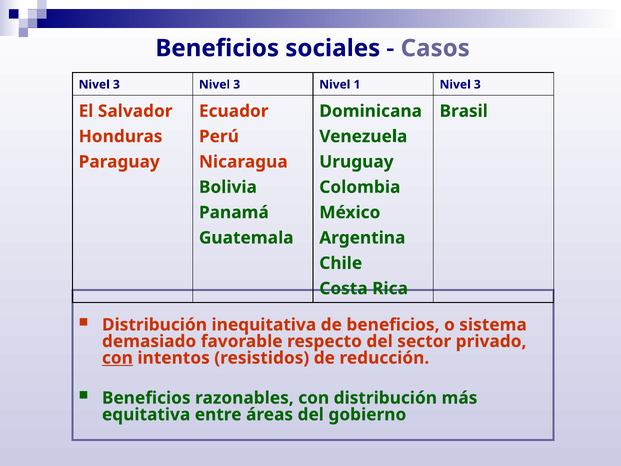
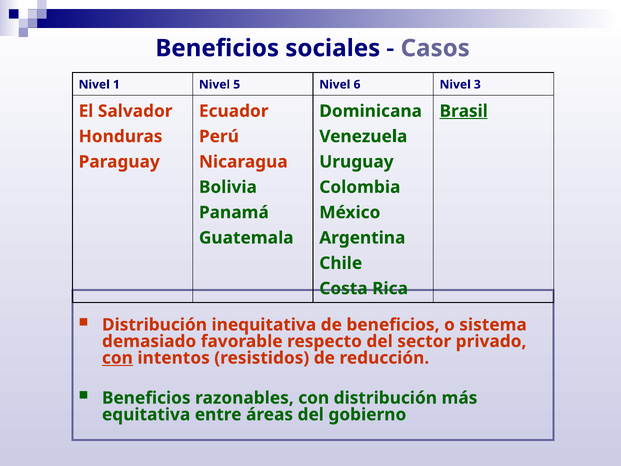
3 at (116, 84): 3 -> 1
3 at (237, 84): 3 -> 5
1: 1 -> 6
Brasil underline: none -> present
